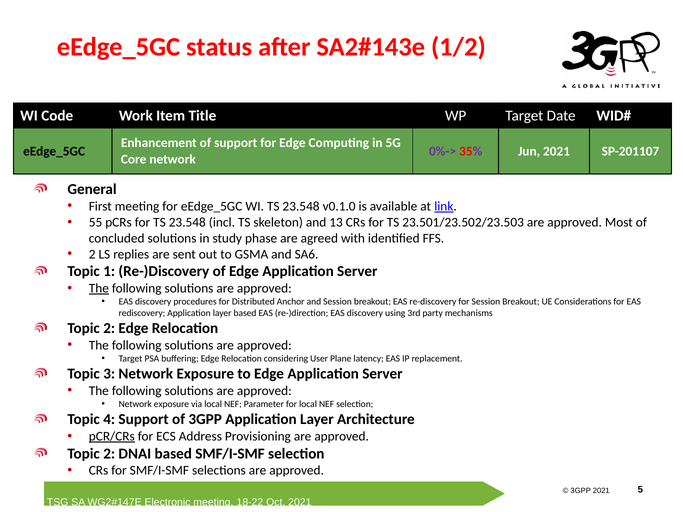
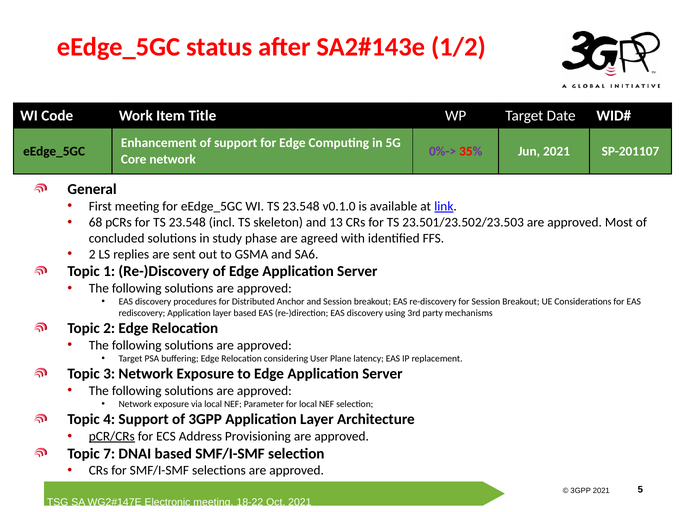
55: 55 -> 68
The at (99, 289) underline: present -> none
2 at (109, 454): 2 -> 7
